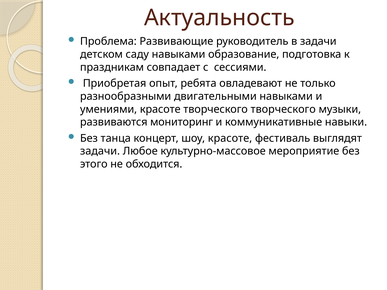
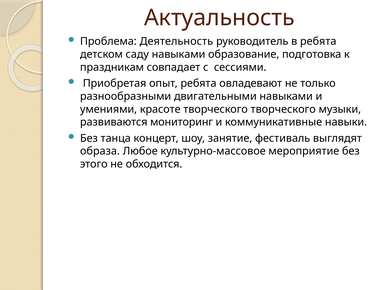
Развивающие: Развивающие -> Деятельность
в задачи: задачи -> ребята
шоу красоте: красоте -> занятие
задачи at (100, 151): задачи -> образа
